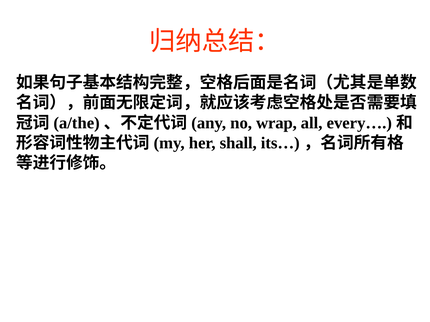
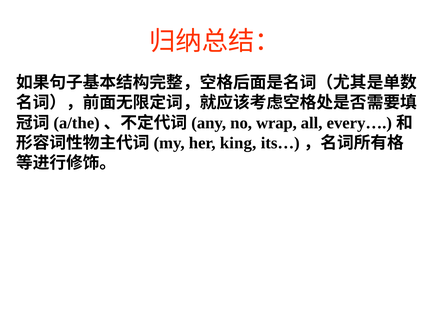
shall: shall -> king
